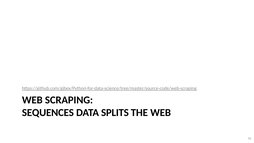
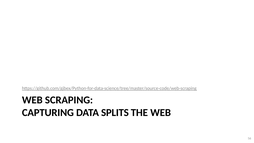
SEQUENCES: SEQUENCES -> CAPTURING
